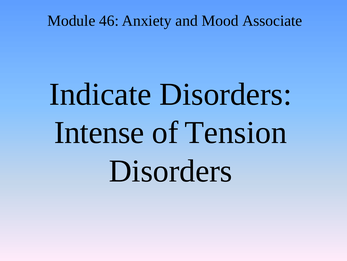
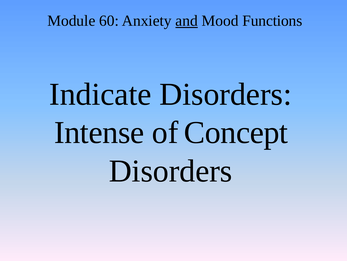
46: 46 -> 60
and underline: none -> present
Associate: Associate -> Functions
Tension: Tension -> Concept
